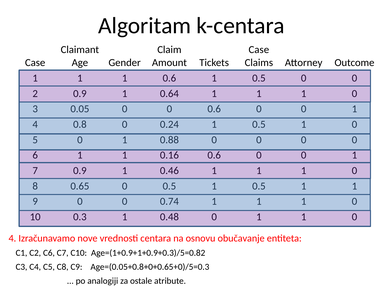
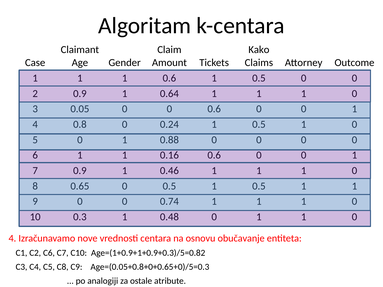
Case at (259, 50): Case -> Kako
